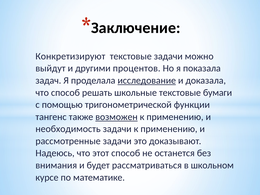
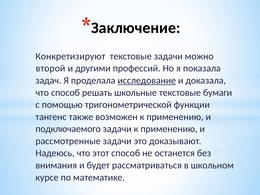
выйдут: выйдут -> второй
процентов: процентов -> профессий
возможен underline: present -> none
необходимость: необходимость -> подключаемого
